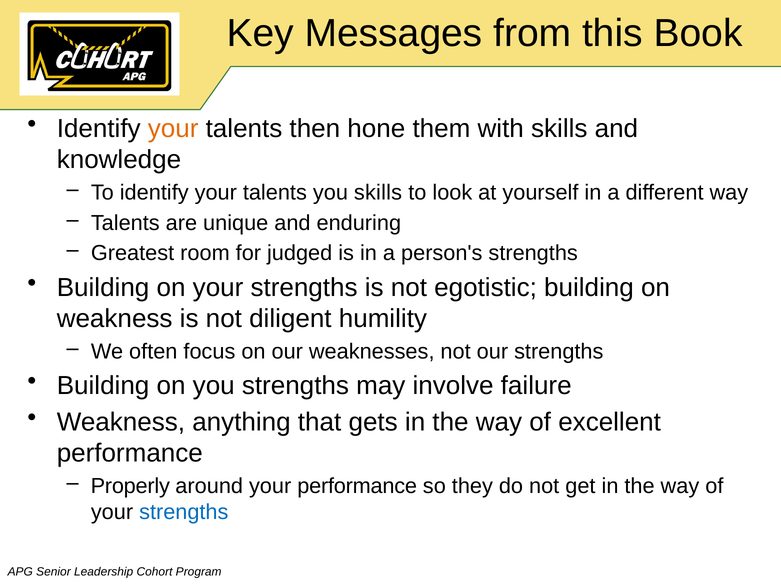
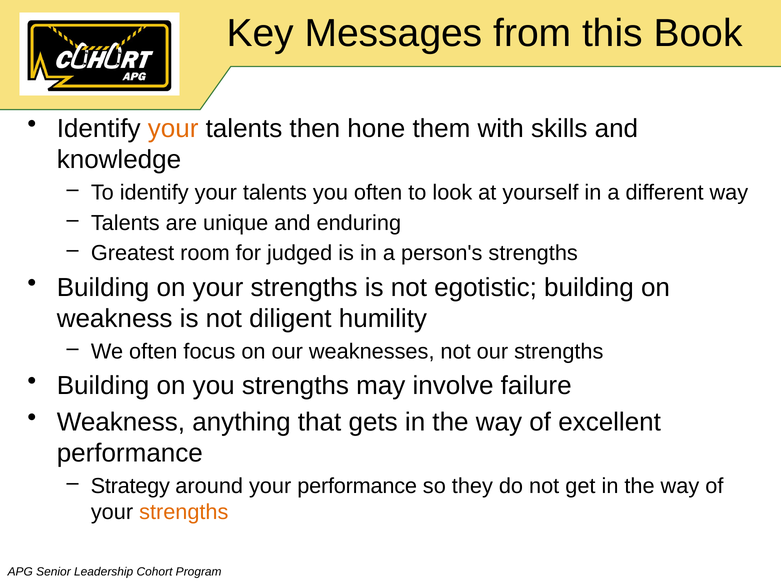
you skills: skills -> often
Properly: Properly -> Strategy
strengths at (184, 512) colour: blue -> orange
